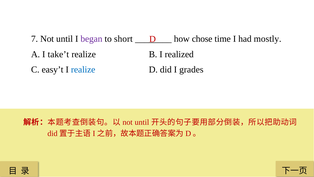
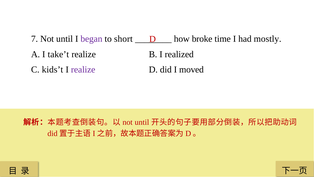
chose: chose -> broke
easy’t: easy’t -> kids’t
realize at (83, 70) colour: blue -> purple
grades: grades -> moved
